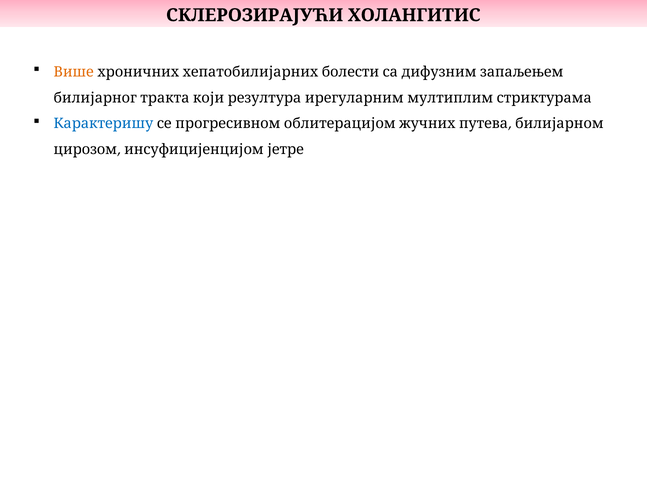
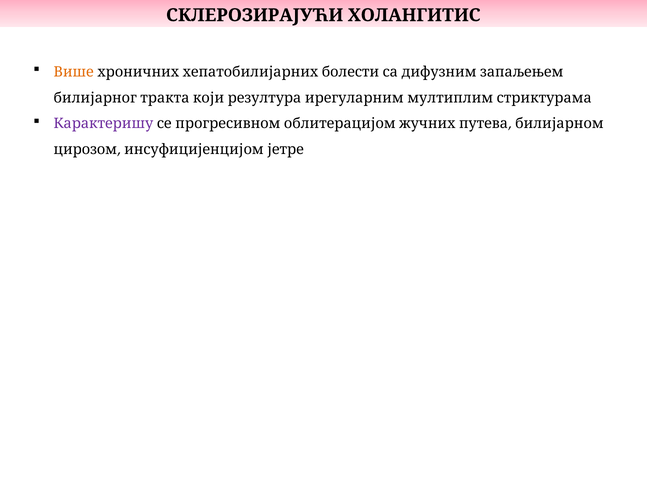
Карактеришу colour: blue -> purple
